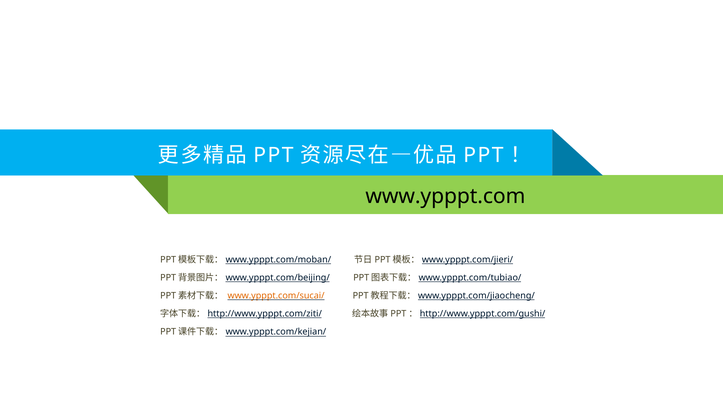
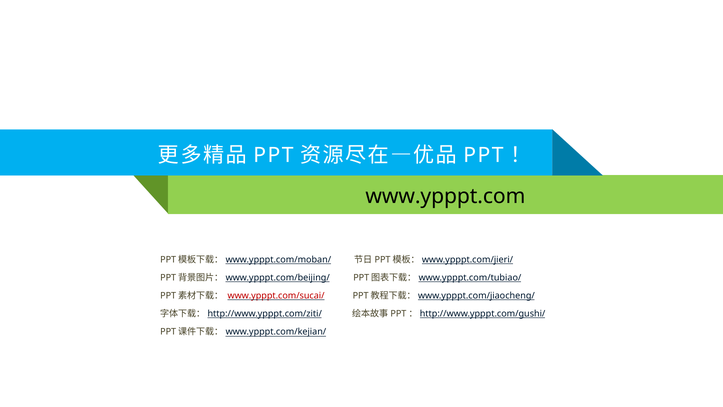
www.ypppt.com/sucai/ colour: orange -> red
